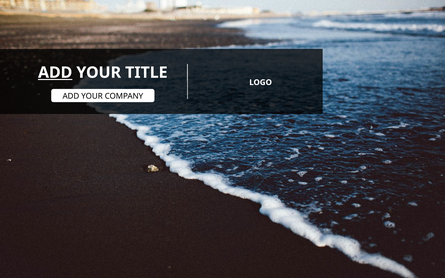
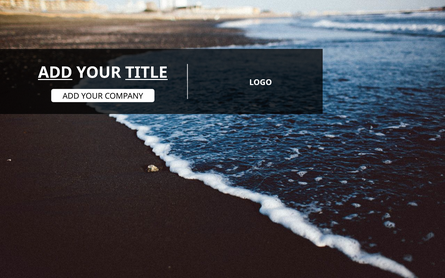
TITLE underline: none -> present
